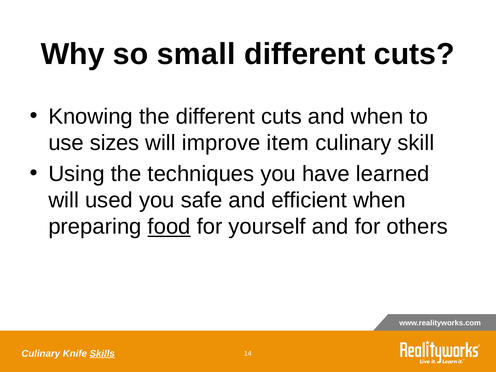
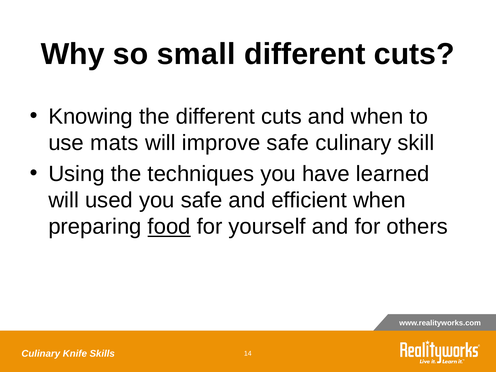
sizes: sizes -> mats
improve item: item -> safe
Skills underline: present -> none
